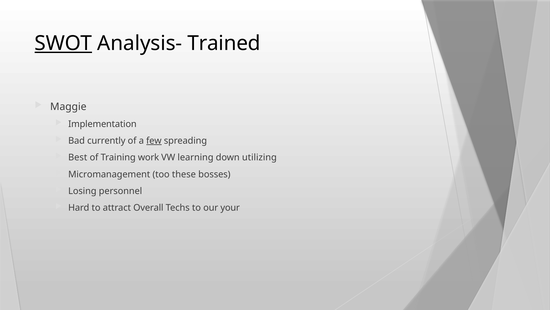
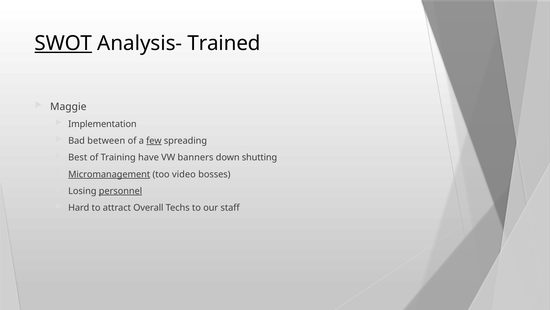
currently: currently -> between
work: work -> have
learning: learning -> banners
utilizing: utilizing -> shutting
Micromanagement underline: none -> present
these: these -> video
personnel underline: none -> present
your: your -> staff
